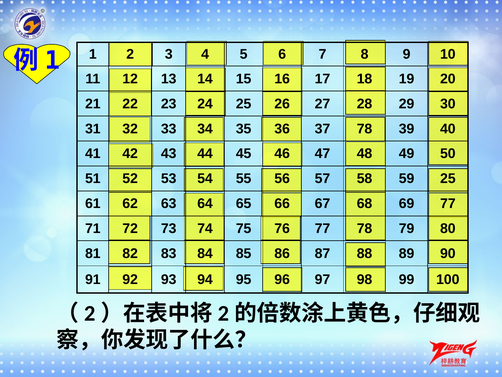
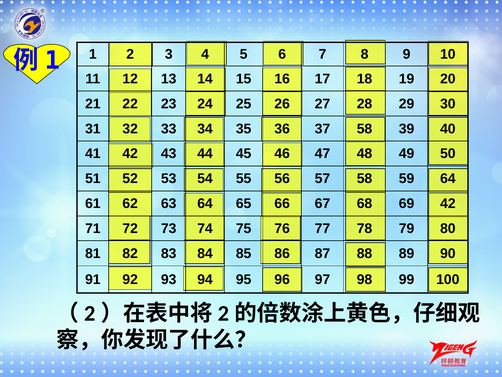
37 78: 78 -> 58
59 25: 25 -> 64
69 77: 77 -> 42
